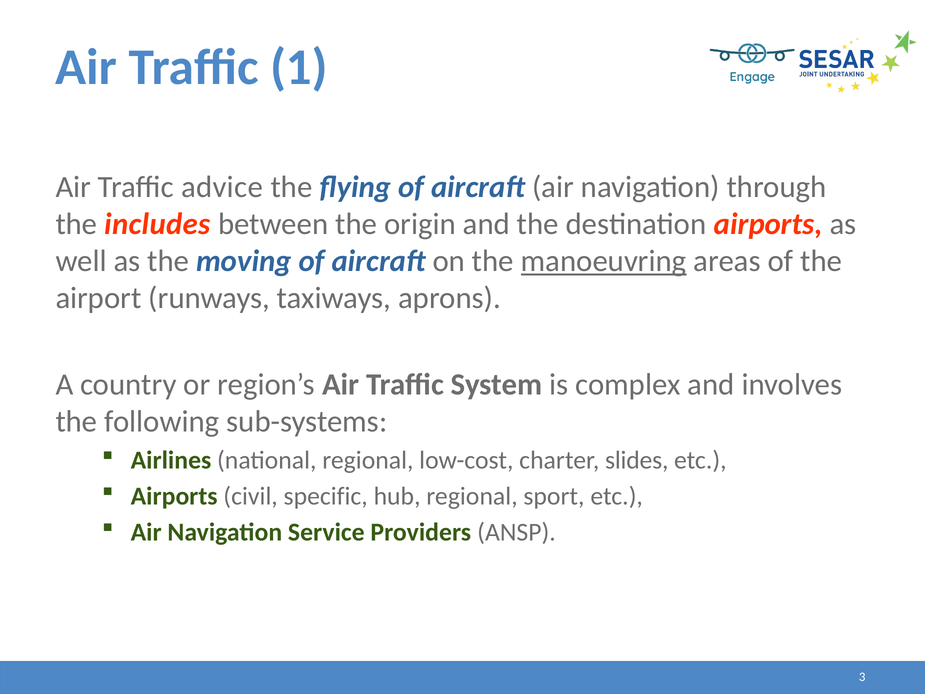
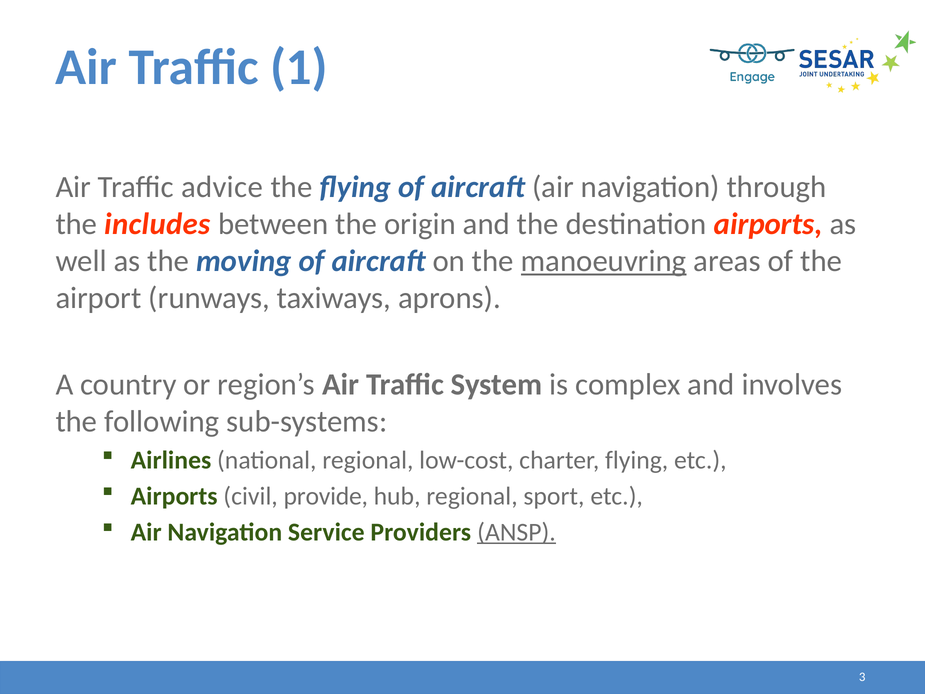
charter slides: slides -> flying
specific: specific -> provide
ANSP underline: none -> present
